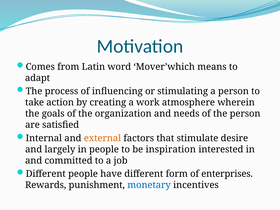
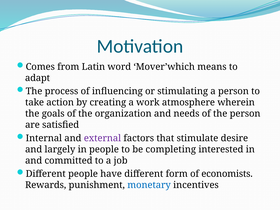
external colour: orange -> purple
inspiration: inspiration -> completing
enterprises: enterprises -> economists
